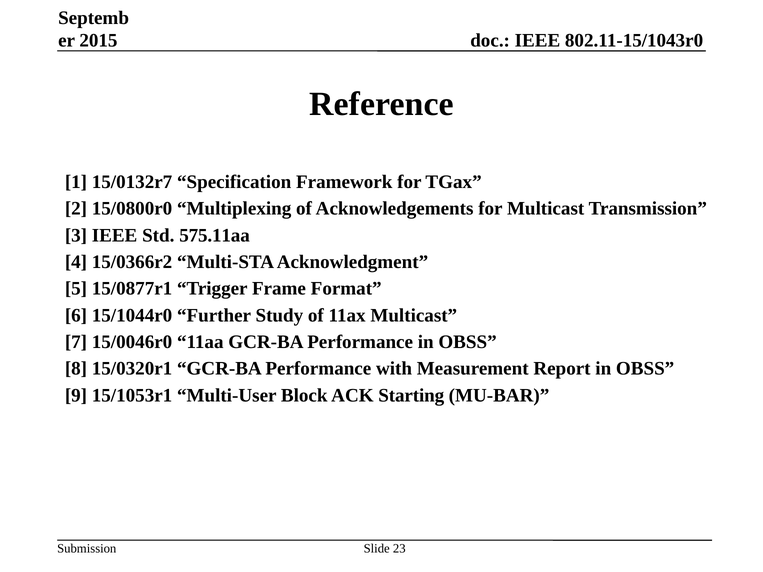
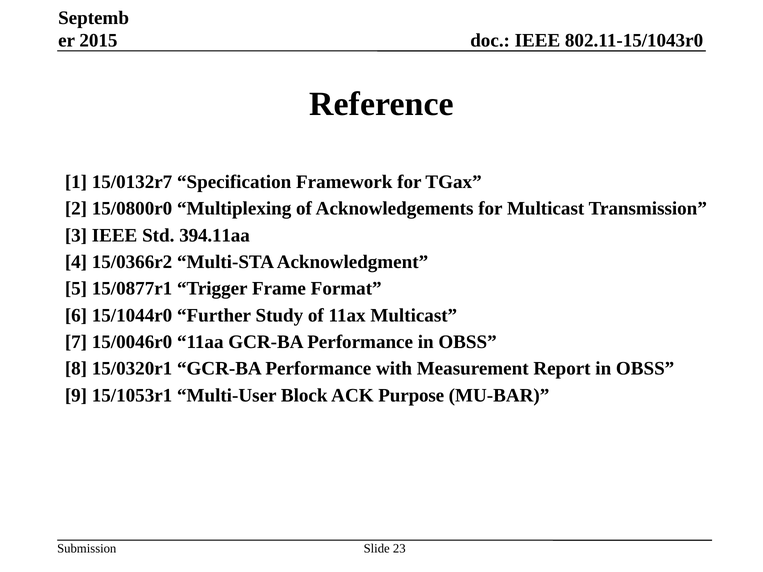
575.11aa: 575.11aa -> 394.11aa
Starting: Starting -> Purpose
